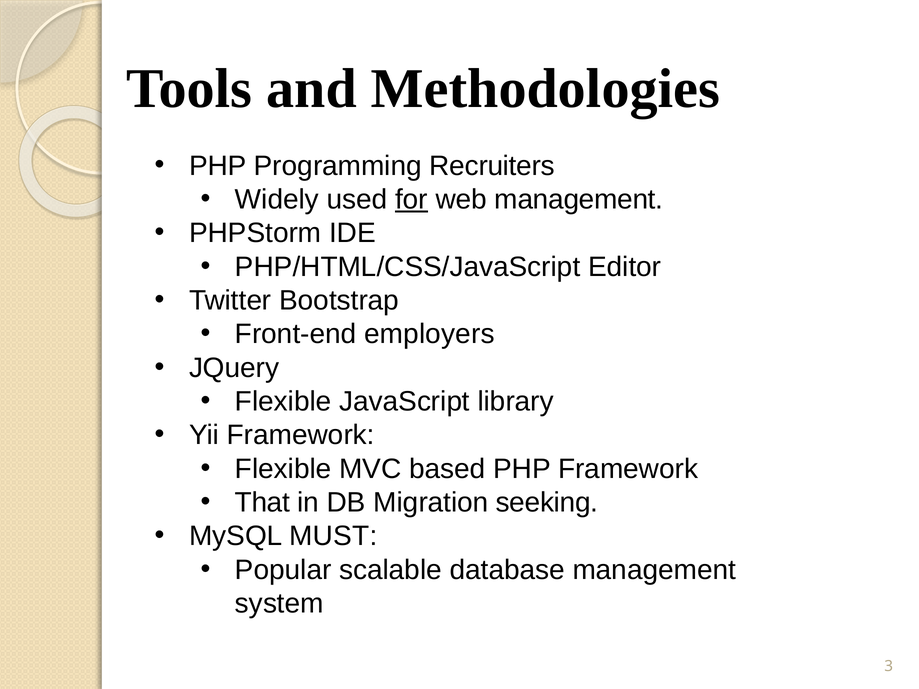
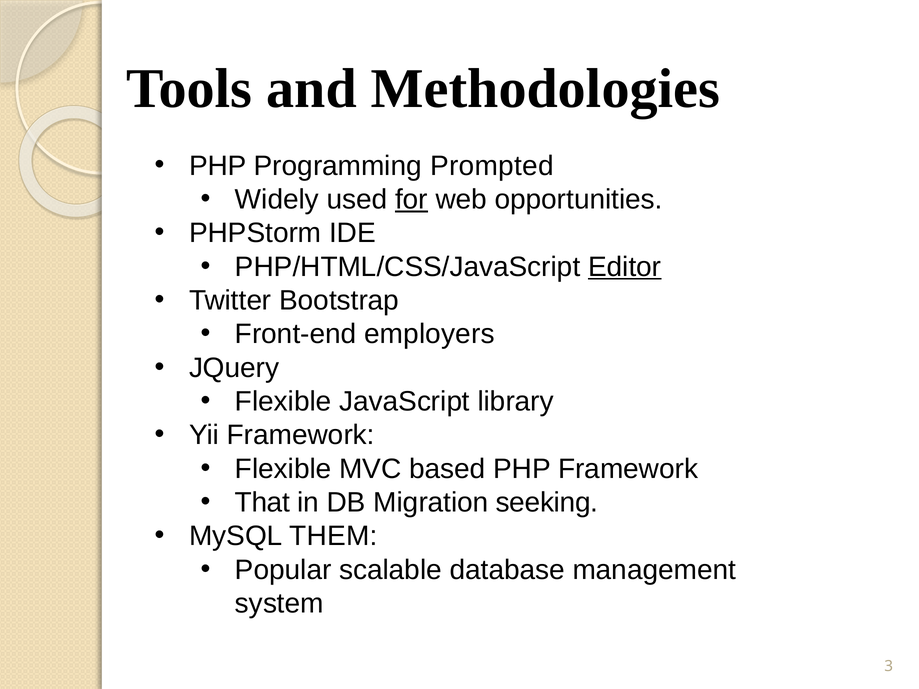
Recruiters: Recruiters -> Prompted
web management: management -> opportunities
Editor underline: none -> present
MUST: MUST -> THEM
